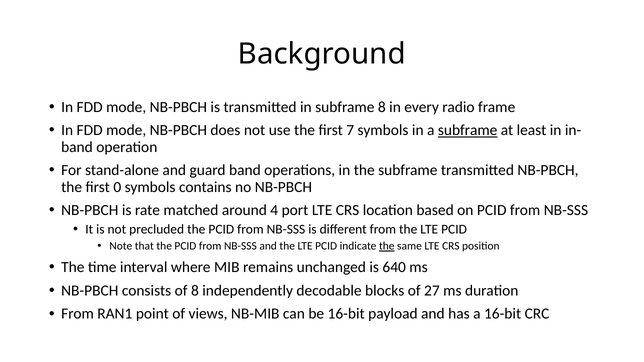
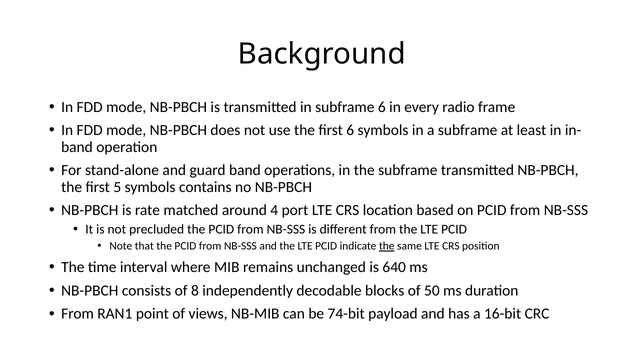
subframe 8: 8 -> 6
first 7: 7 -> 6
subframe at (468, 130) underline: present -> none
0: 0 -> 5
27: 27 -> 50
be 16-bit: 16-bit -> 74-bit
